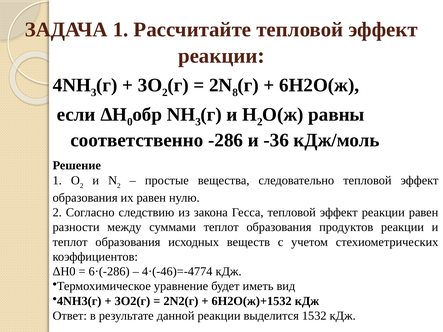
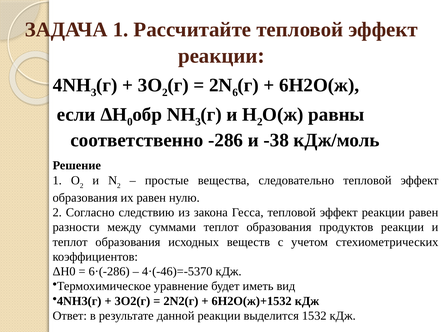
8: 8 -> 6
-36: -36 -> -38
4·(-46)=-4774: 4·(-46)=-4774 -> 4·(-46)=-5370
